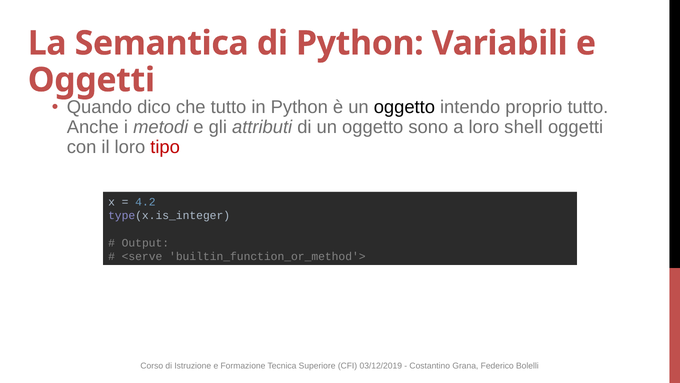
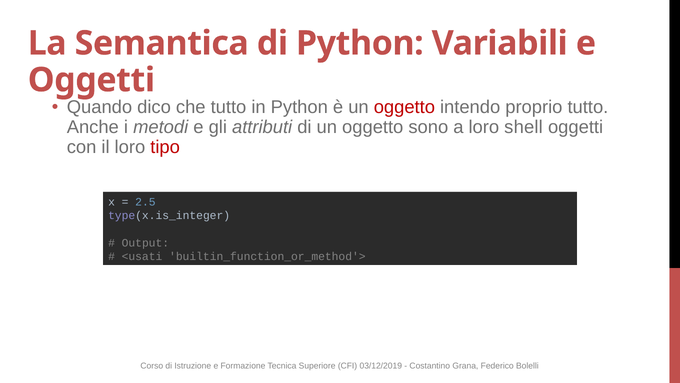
oggetto at (404, 107) colour: black -> red
4.2: 4.2 -> 2.5
<serve: <serve -> <usati
